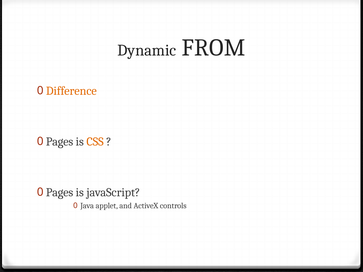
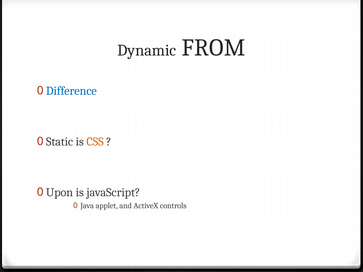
Difference colour: orange -> blue
Pages at (60, 142): Pages -> Static
Pages at (60, 192): Pages -> Upon
